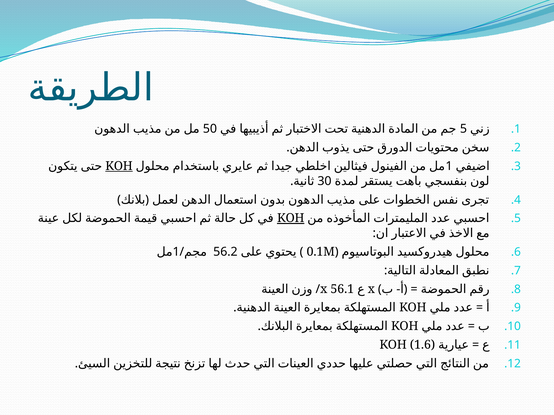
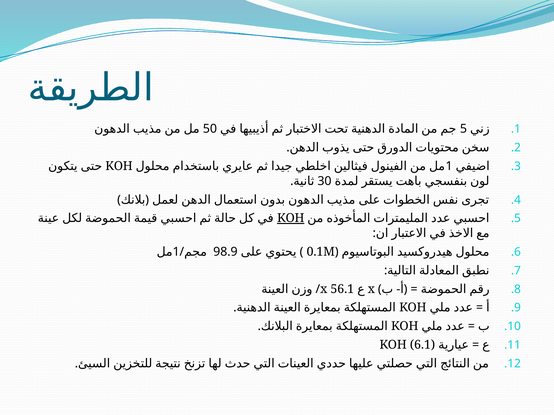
KOH at (119, 166) underline: present -> none
56.2: 56.2 -> 98.9
1.6: 1.6 -> 6.1
